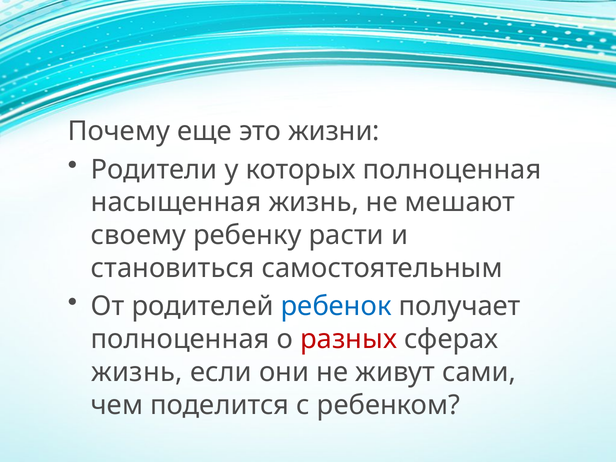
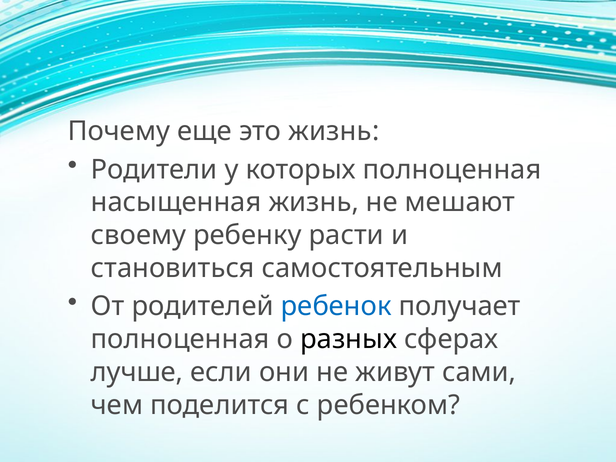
это жизни: жизни -> жизнь
разных colour: red -> black
жизнь at (137, 372): жизнь -> лучше
